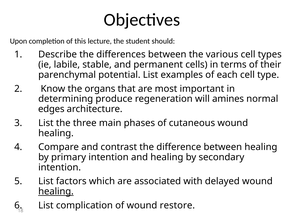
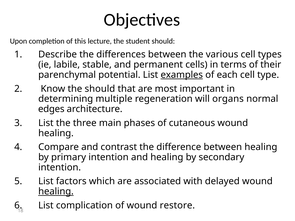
examples underline: none -> present
the organs: organs -> should
produce: produce -> multiple
amines: amines -> organs
